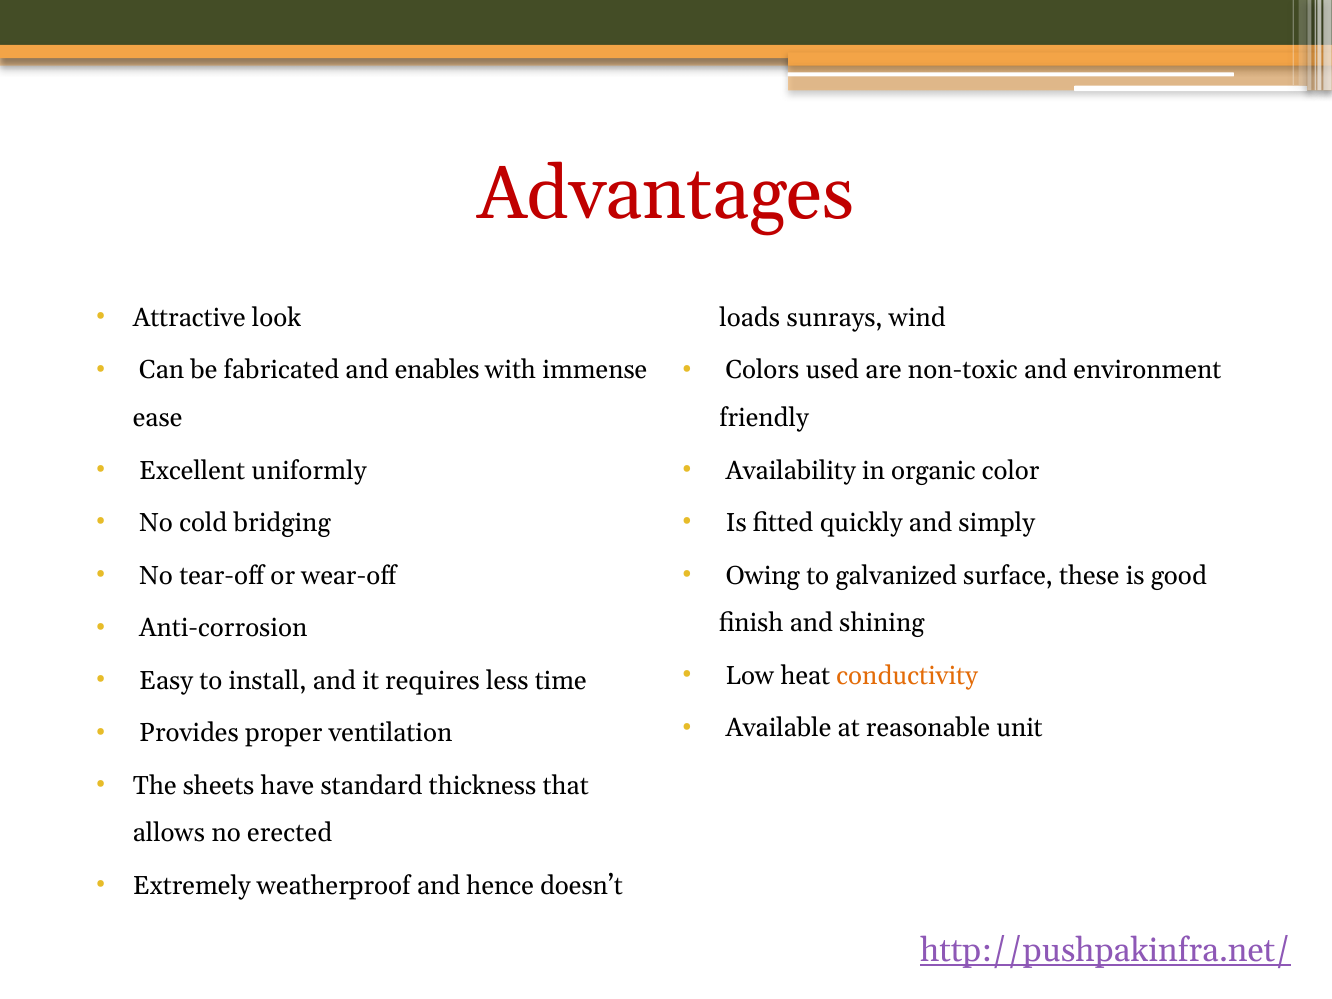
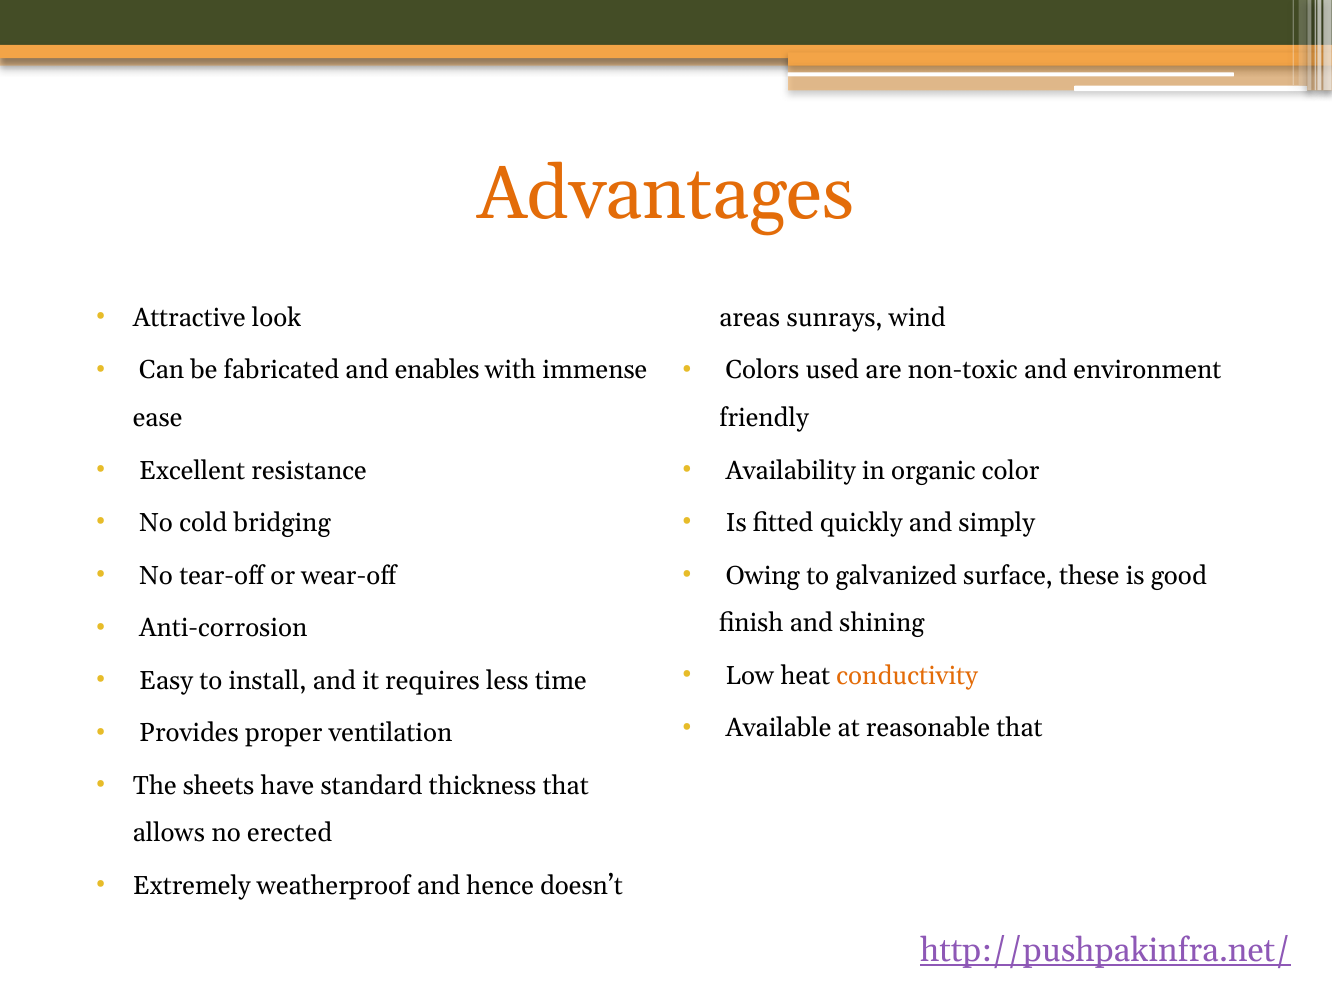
Advantages colour: red -> orange
loads: loads -> areas
uniformly: uniformly -> resistance
reasonable unit: unit -> that
